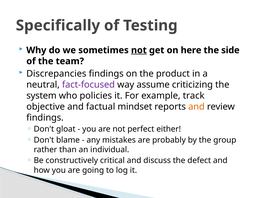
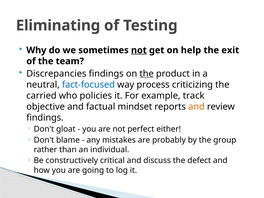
Specifically: Specifically -> Eliminating
here: here -> help
side: side -> exit
the at (147, 74) underline: none -> present
fact-focused colour: purple -> blue
assume: assume -> process
system: system -> carried
